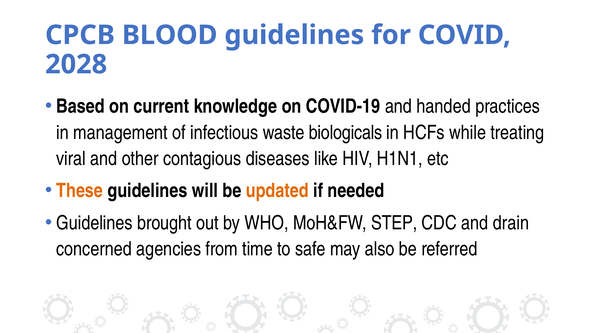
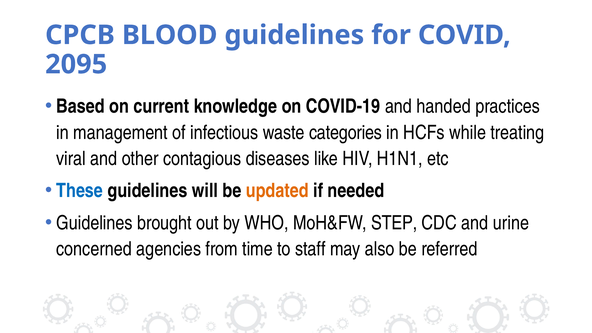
2028: 2028 -> 2095
biologicals: biologicals -> categories
These colour: orange -> blue
drain: drain -> urine
safe: safe -> staff
